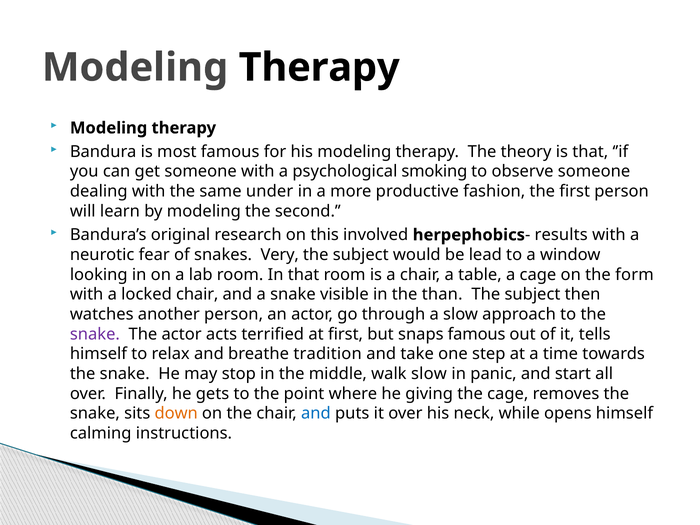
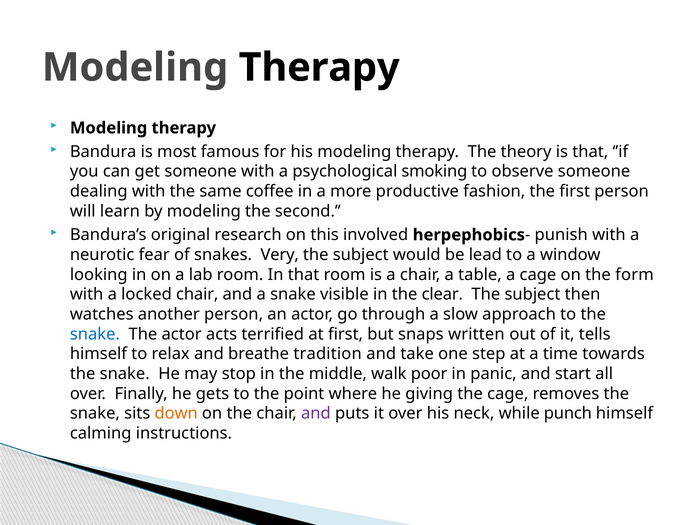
under: under -> coffee
results: results -> punish
than: than -> clear
snake at (95, 334) colour: purple -> blue
snaps famous: famous -> written
walk slow: slow -> poor
and at (316, 413) colour: blue -> purple
opens: opens -> punch
